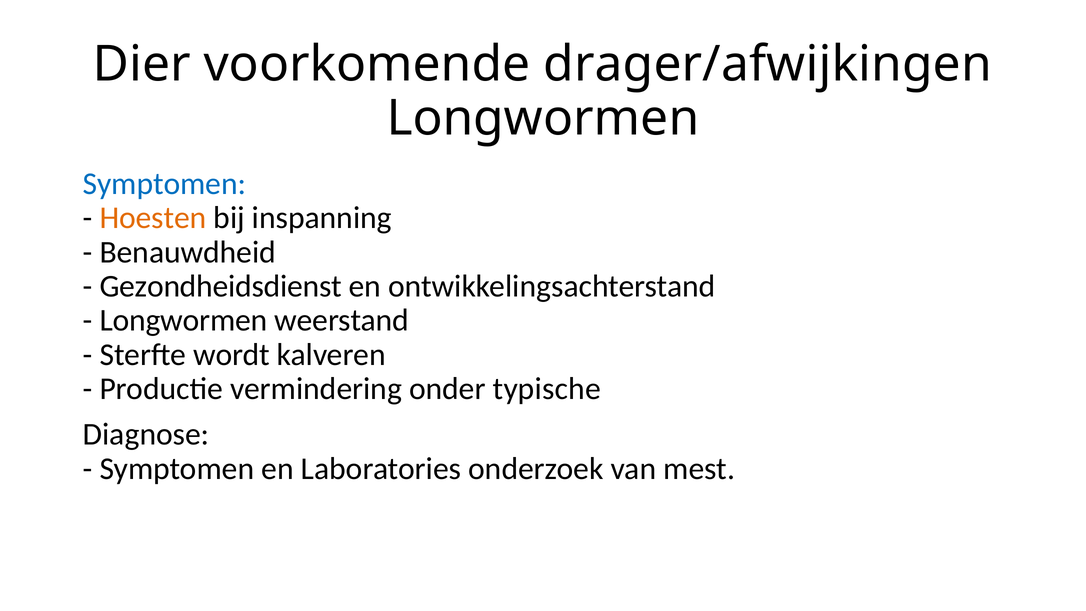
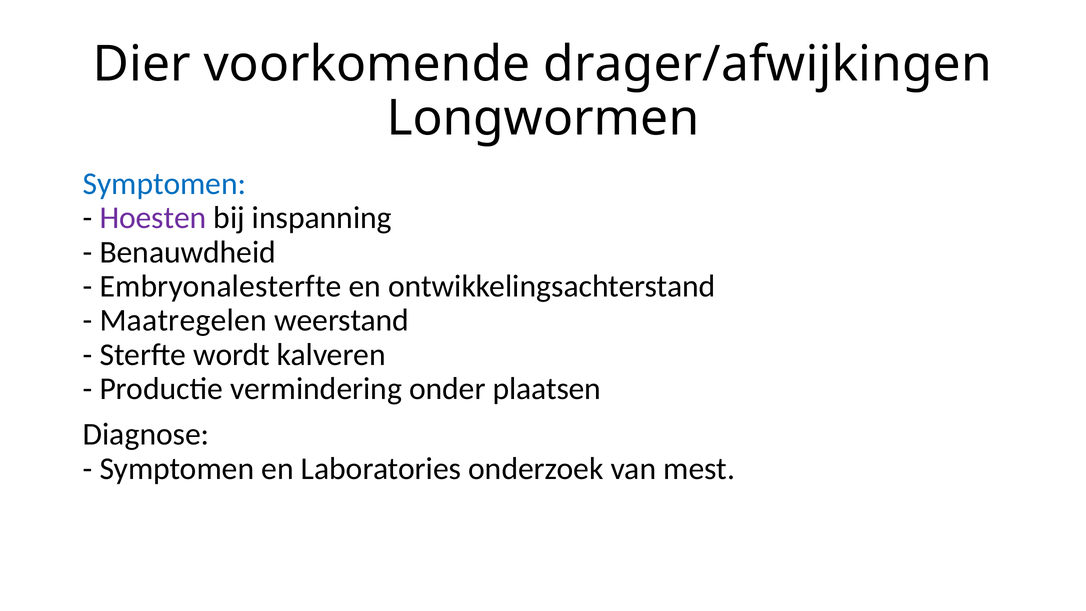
Hoesten colour: orange -> purple
Gezondheidsdienst: Gezondheidsdienst -> Embryonalesterfte
Longwormen at (183, 320): Longwormen -> Maatregelen
typische: typische -> plaatsen
